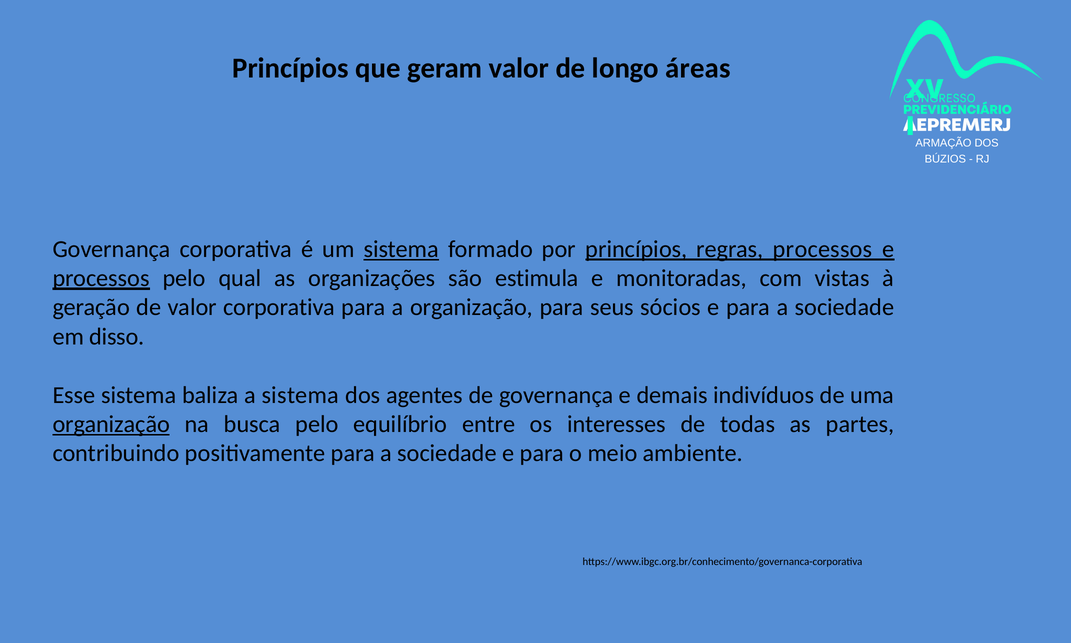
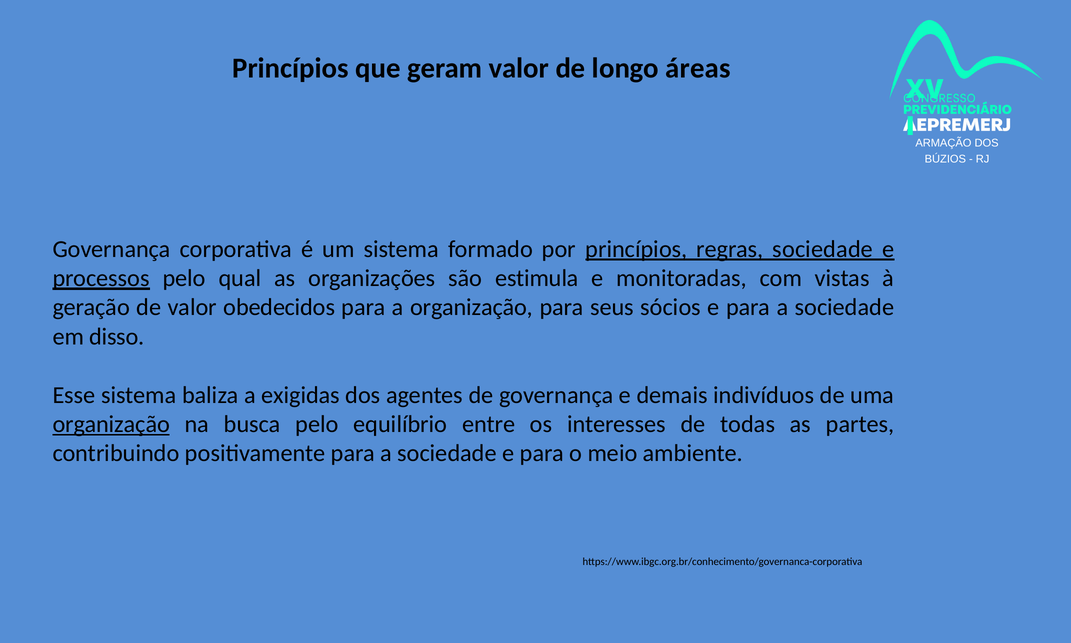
sistema at (401, 249) underline: present -> none
regras processos: processos -> sociedade
valor corporativa: corporativa -> obedecidos
a sistema: sistema -> exigidas
